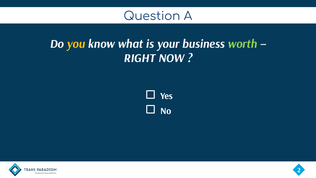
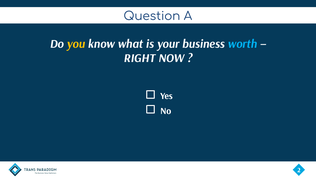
worth colour: light green -> light blue
